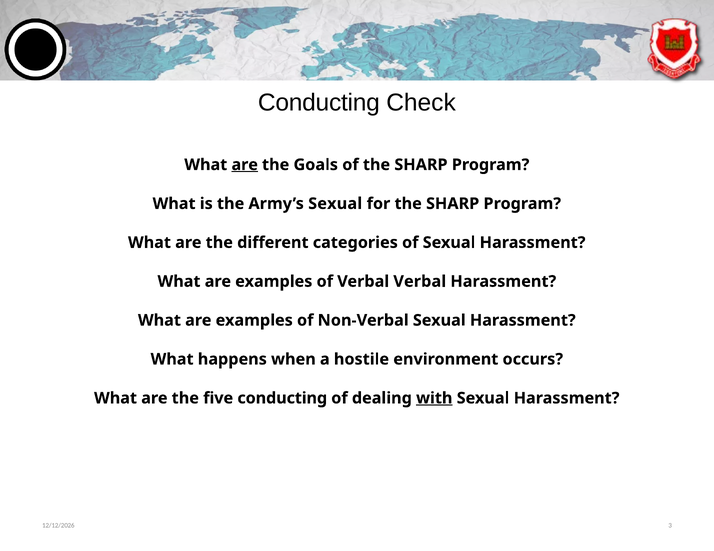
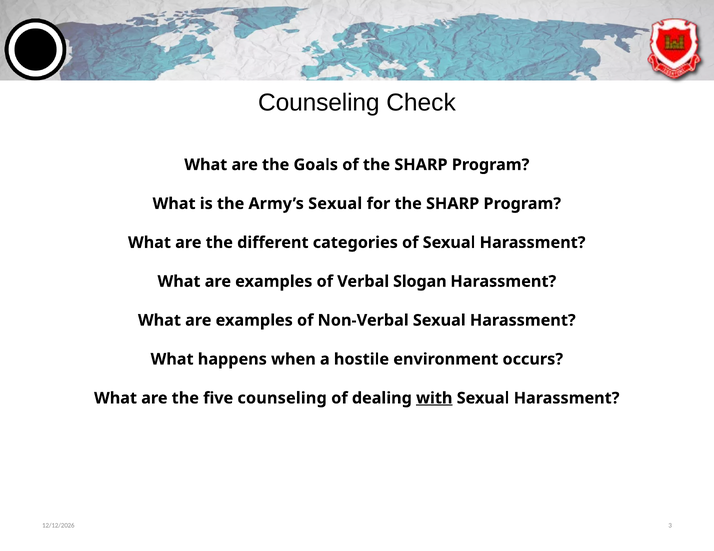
Conducting at (319, 103): Conducting -> Counseling
are at (245, 165) underline: present -> none
Verbal Verbal: Verbal -> Slogan
five conducting: conducting -> counseling
